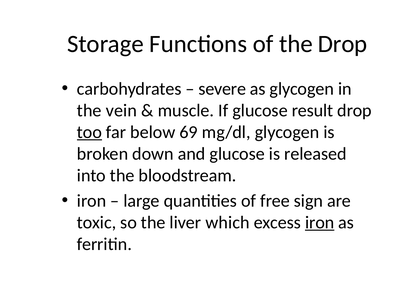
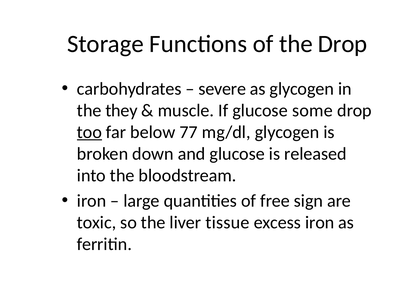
vein: vein -> they
result: result -> some
69: 69 -> 77
which: which -> tissue
iron at (320, 223) underline: present -> none
